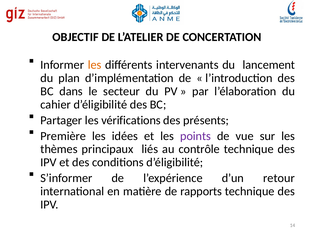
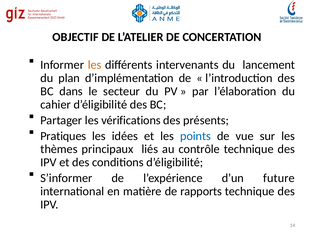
Première: Première -> Pratiques
points colour: purple -> blue
retour: retour -> future
